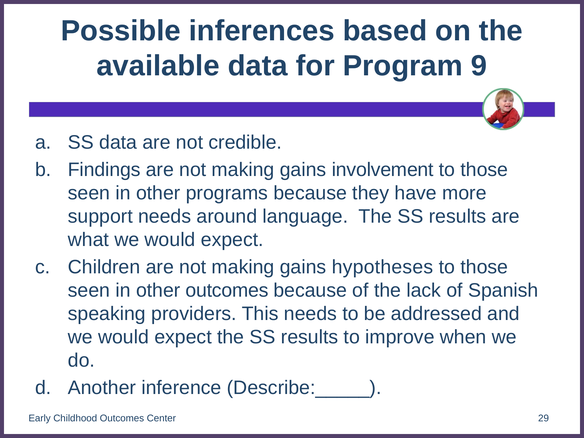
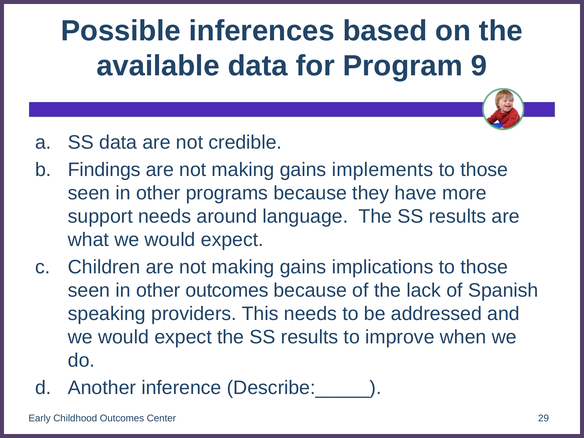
involvement: involvement -> implements
hypotheses: hypotheses -> implications
